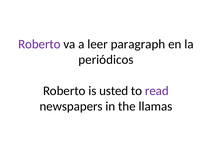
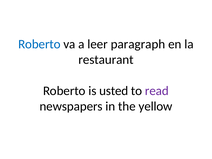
Roberto at (39, 44) colour: purple -> blue
periódicos: periódicos -> restaurant
llamas: llamas -> yellow
